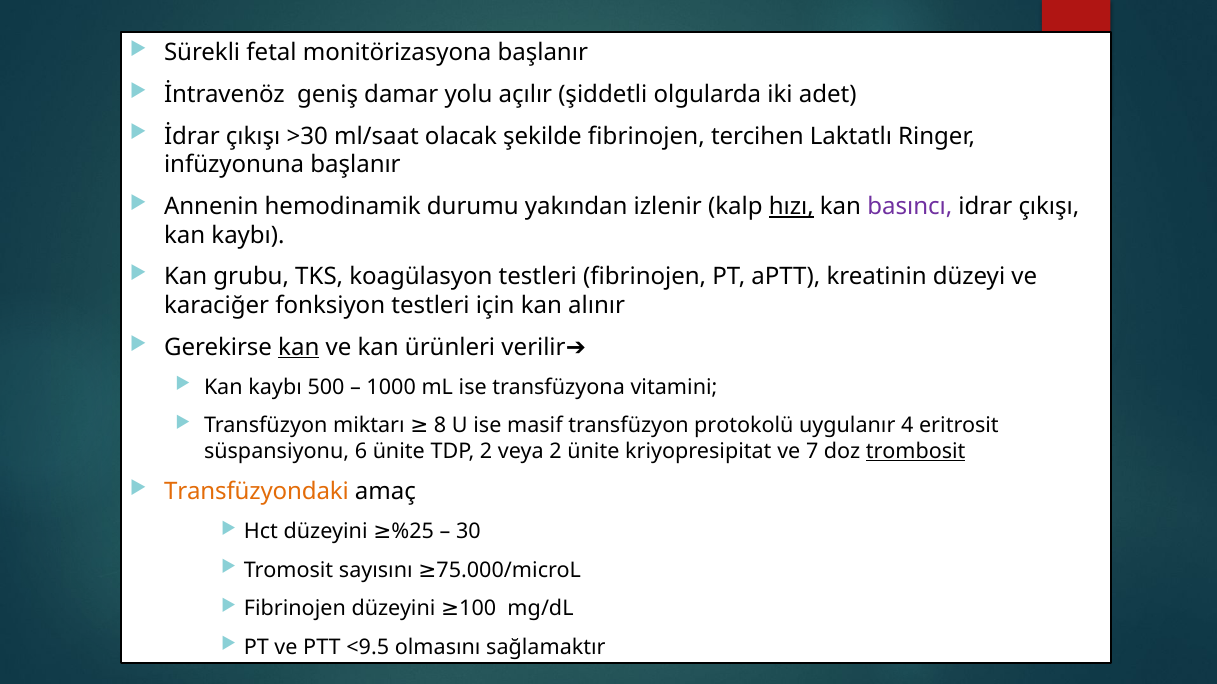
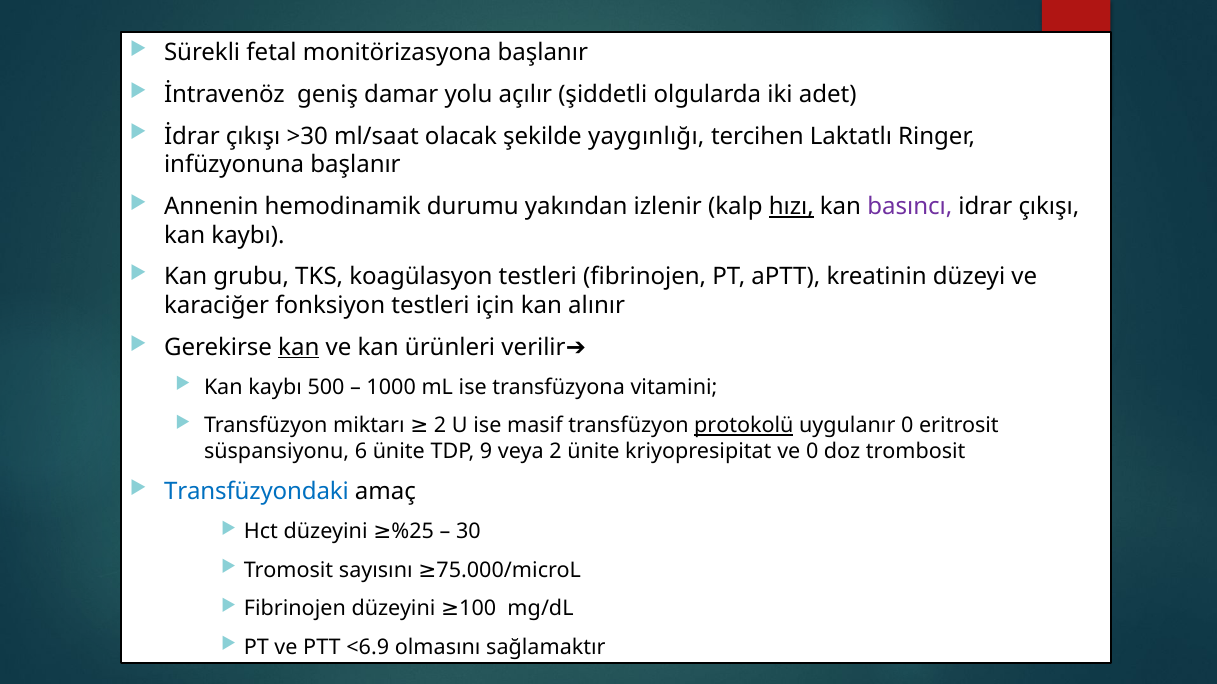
şekilde fibrinojen: fibrinojen -> yaygınlığı
miktarı 8: 8 -> 2
protokolü underline: none -> present
uygulanır 4: 4 -> 0
TDP 2: 2 -> 9
ve 7: 7 -> 0
trombosit underline: present -> none
Transfüzyondaki colour: orange -> blue
<9.5: <9.5 -> <6.9
